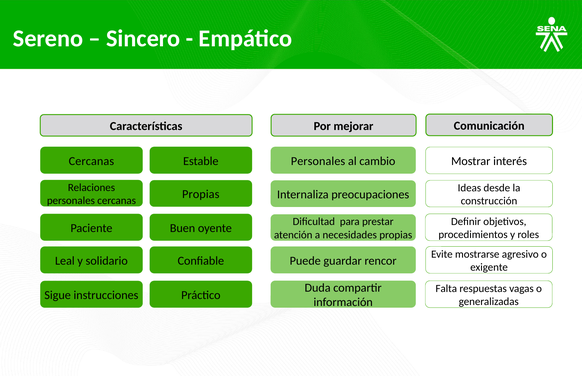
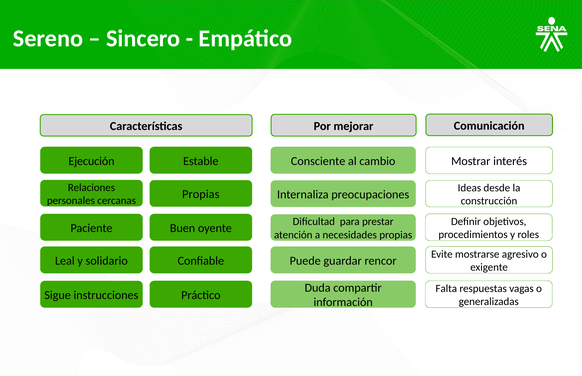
Cercanas at (91, 161): Cercanas -> Ejecución
Personales at (318, 161): Personales -> Consciente
